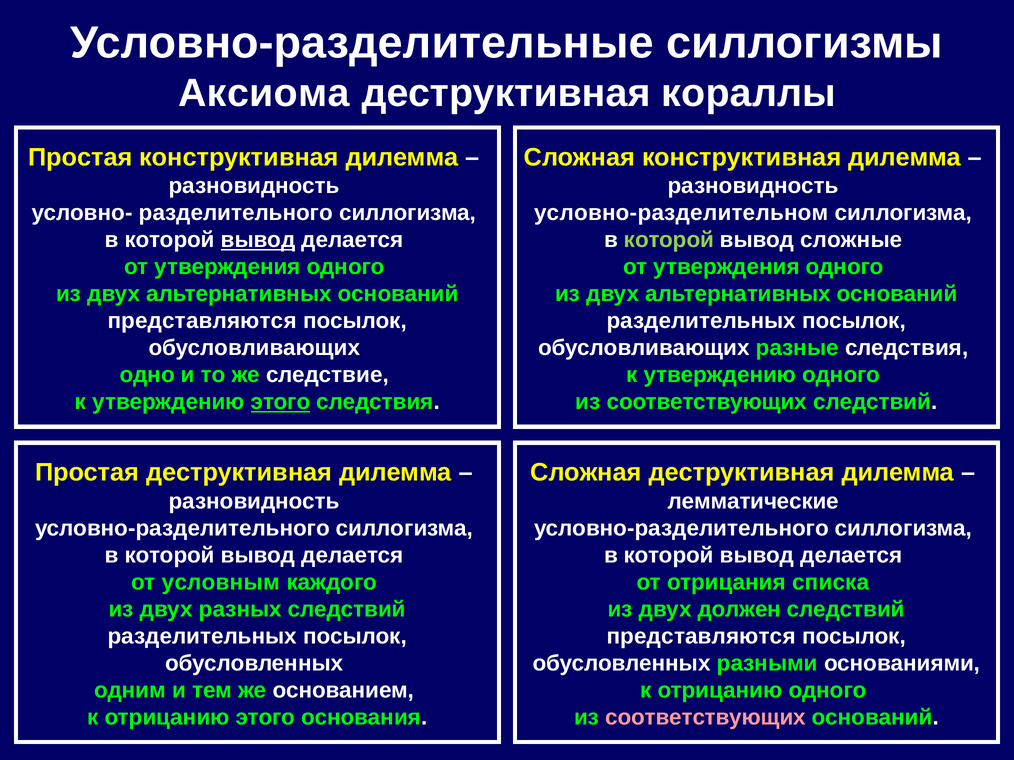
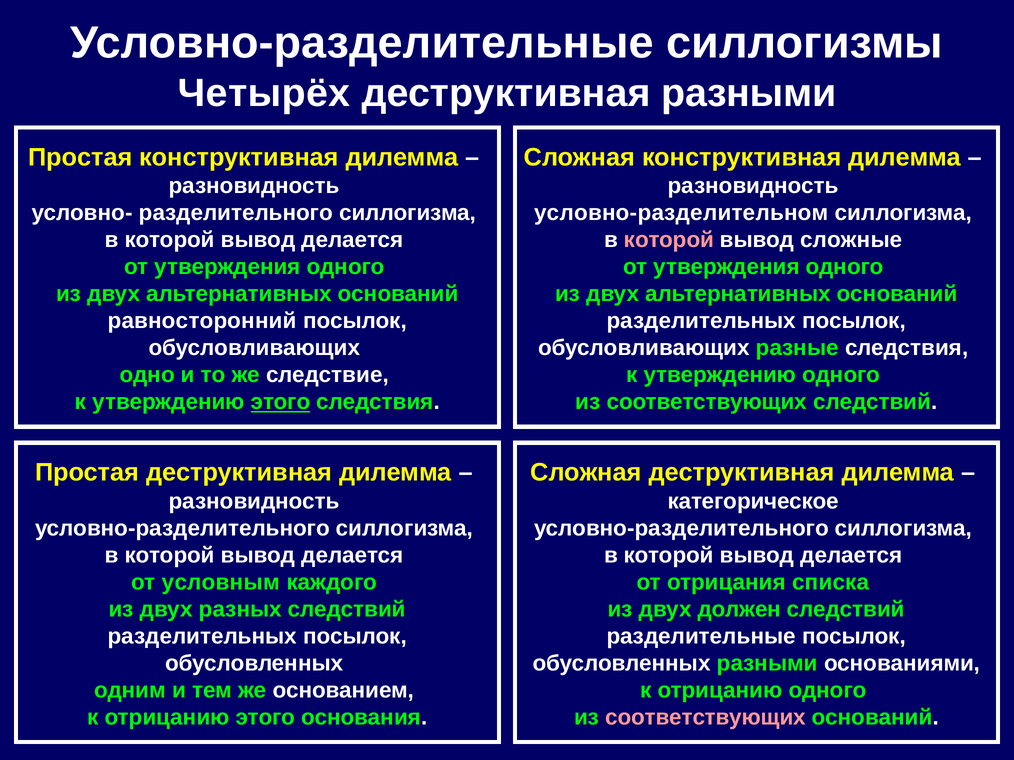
Аксиома: Аксиома -> Четырёх
деструктивная кораллы: кораллы -> разными
вывод at (258, 240) underline: present -> none
которой at (669, 240) colour: light green -> pink
представляются at (202, 321): представляются -> равносторонний
лемматические: лемматические -> категорическое
представляются at (701, 637): представляются -> разделительные
